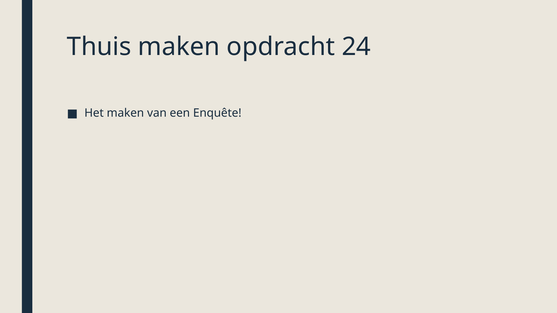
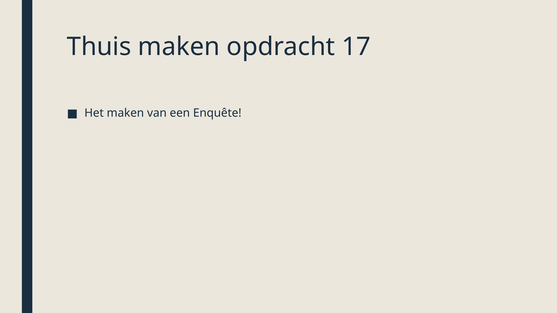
24: 24 -> 17
